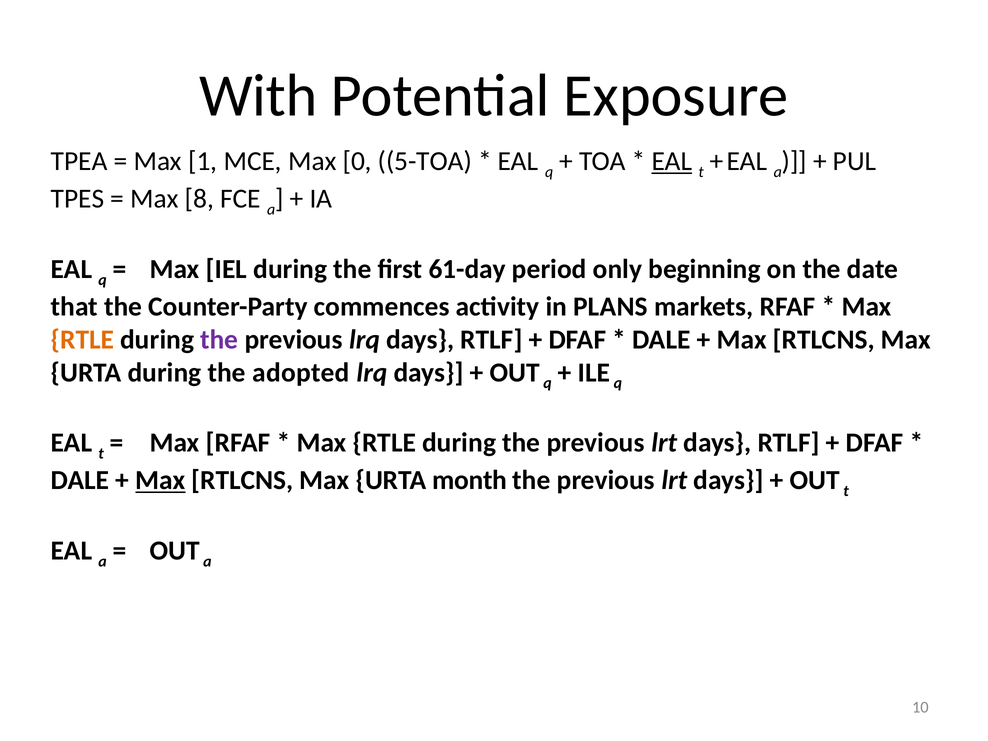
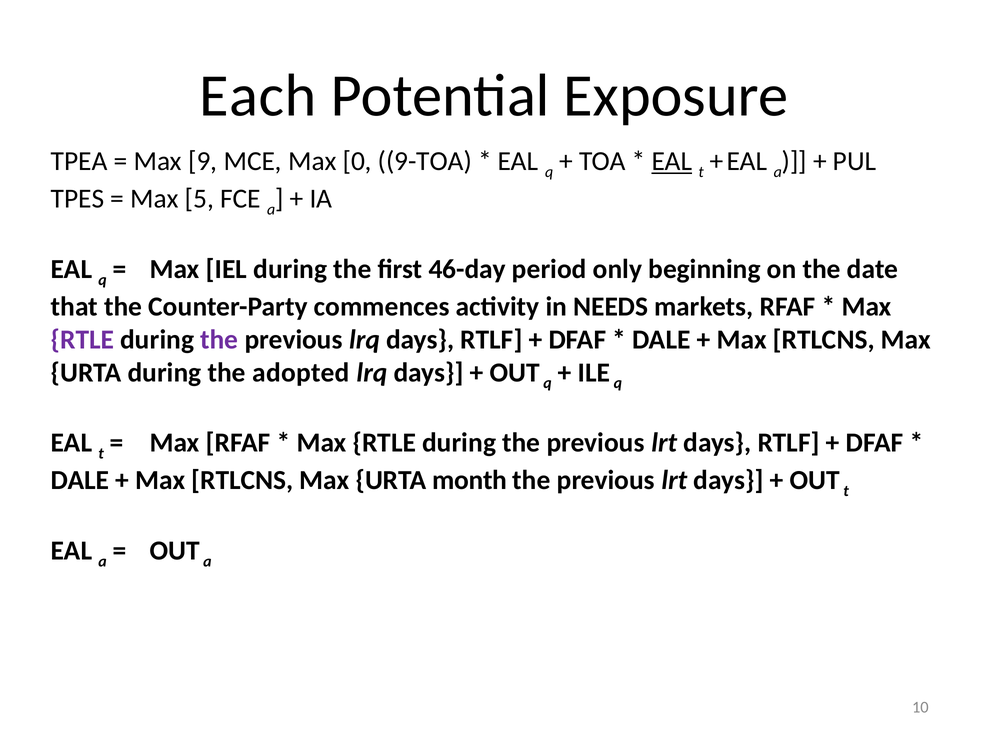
With: With -> Each
1: 1 -> 9
5-TOA: 5-TOA -> 9-TOA
8: 8 -> 5
61-day: 61-day -> 46-day
PLANS: PLANS -> NEEDS
RTLE at (83, 340) colour: orange -> purple
Max at (160, 480) underline: present -> none
